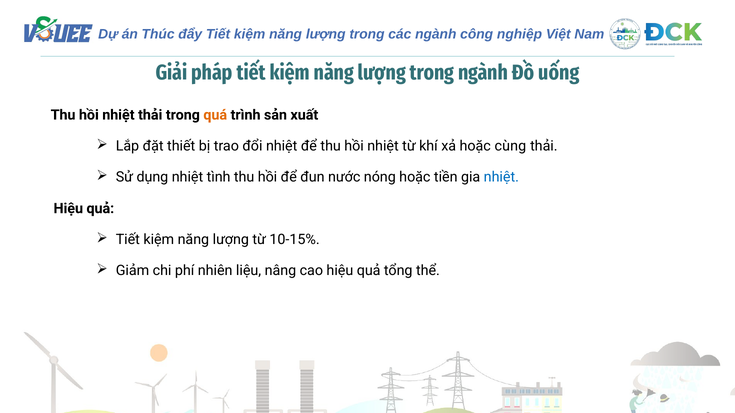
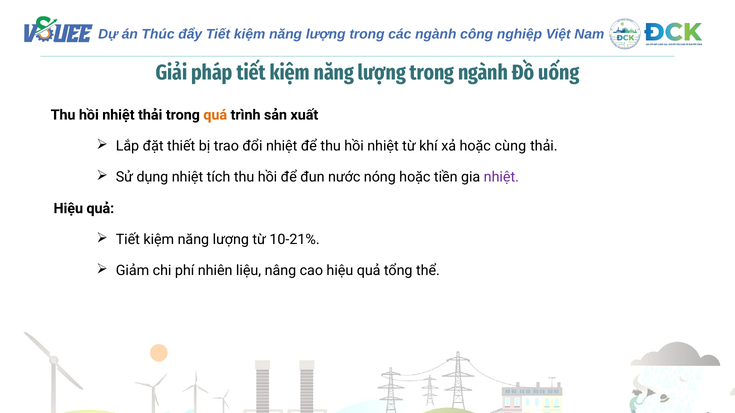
tình: tình -> tích
nhiệt at (501, 177) colour: blue -> purple
10-15%: 10-15% -> 10-21%
